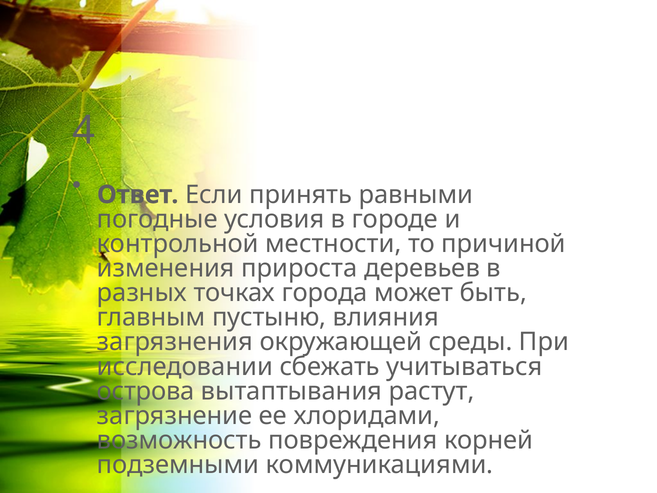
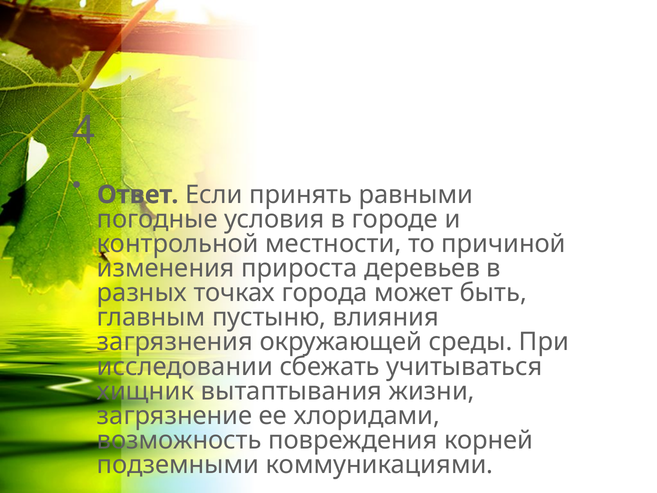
острова: острова -> хищник
растут: растут -> жизни
